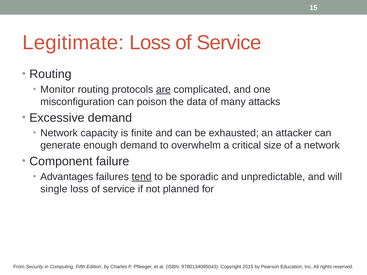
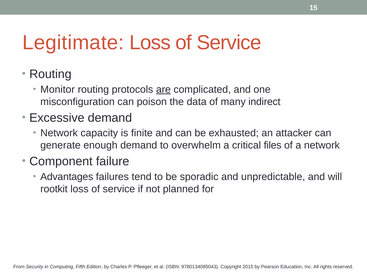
attacks: attacks -> indirect
size: size -> files
tend underline: present -> none
single: single -> rootkit
